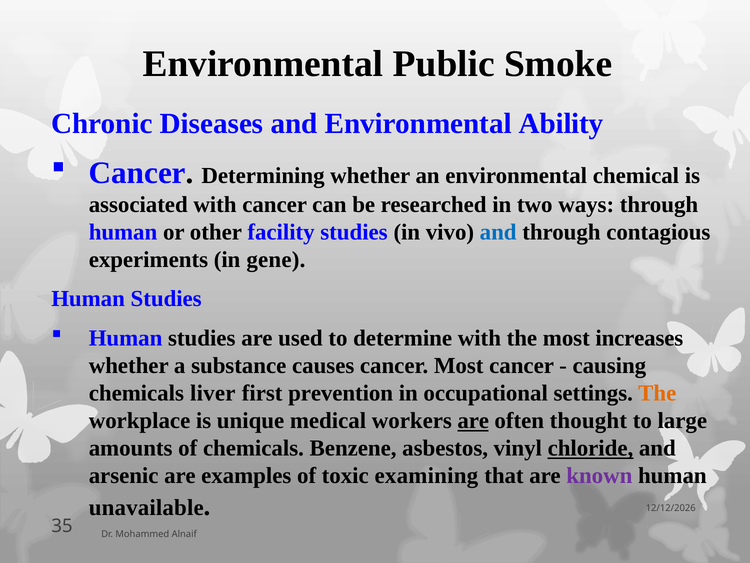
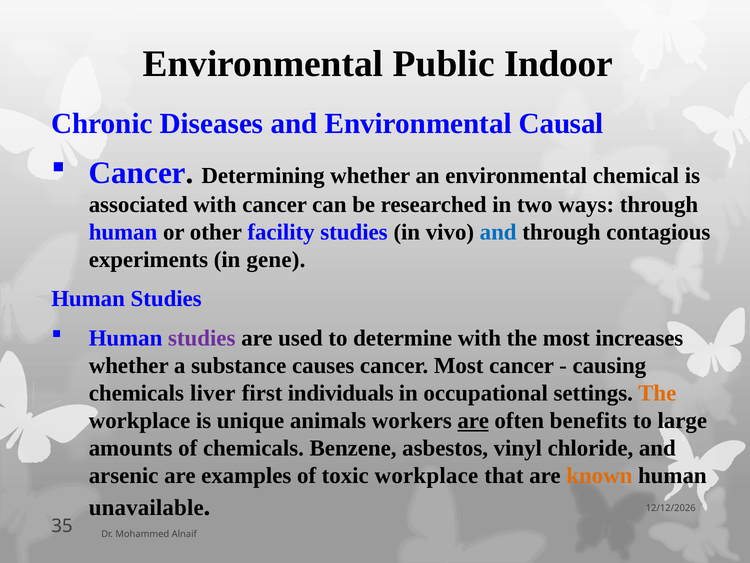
Smoke: Smoke -> Indoor
Ability: Ability -> Causal
studies at (202, 338) colour: black -> purple
prevention: prevention -> individuals
medical: medical -> animals
thought: thought -> benefits
chloride underline: present -> none
toxic examining: examining -> workplace
known colour: purple -> orange
